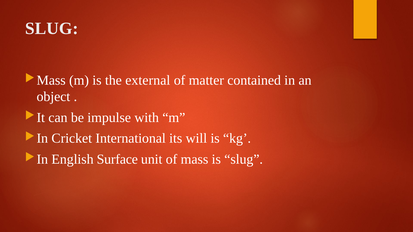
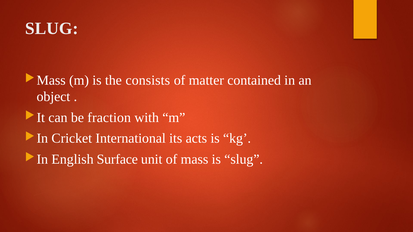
external: external -> consists
impulse: impulse -> fraction
will: will -> acts
